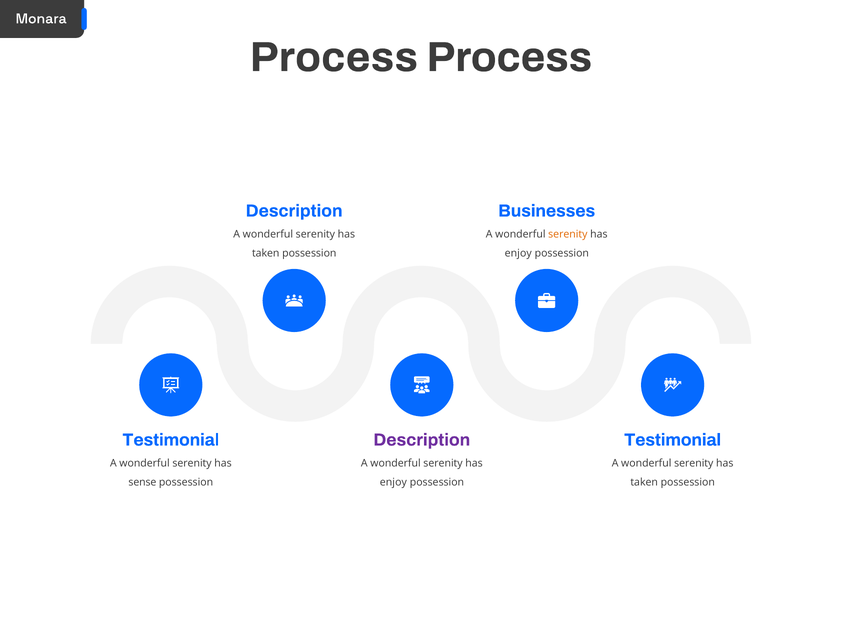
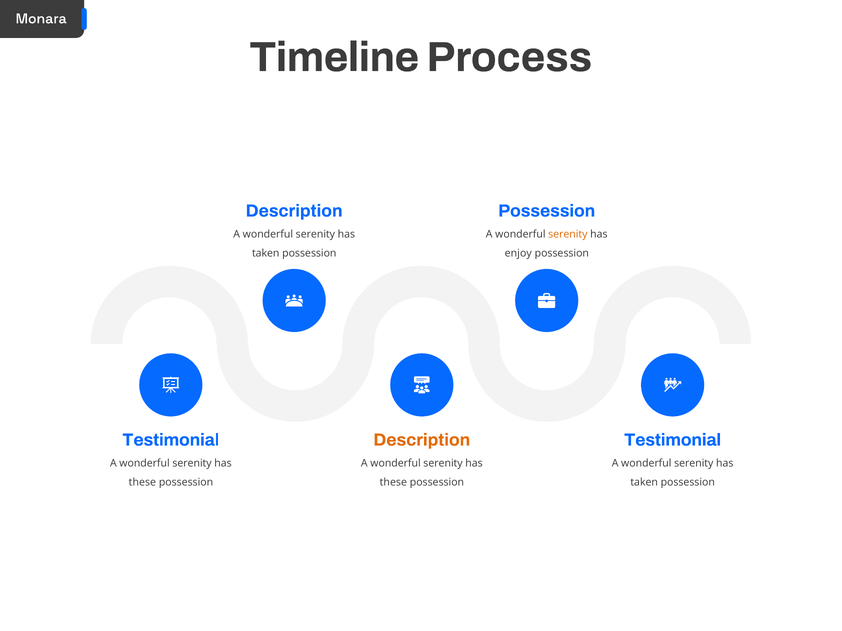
Process at (334, 57): Process -> Timeline
Businesses at (547, 211): Businesses -> Possession
Description at (422, 440) colour: purple -> orange
sense at (142, 483): sense -> these
enjoy at (393, 483): enjoy -> these
